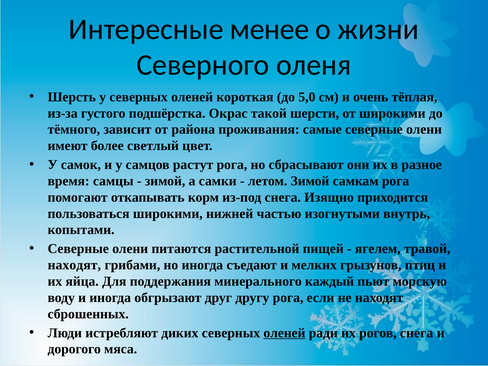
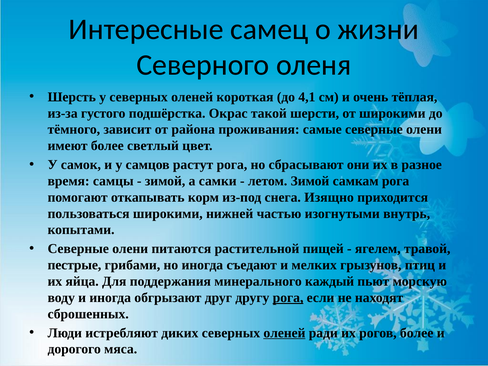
менее: менее -> самец
5,0: 5,0 -> 4,1
находят at (74, 265): находят -> пестрые
рога at (288, 298) underline: none -> present
рогов снега: снега -> более
